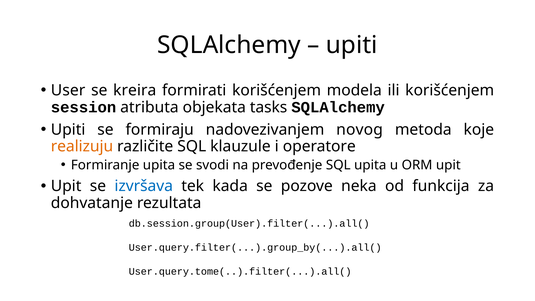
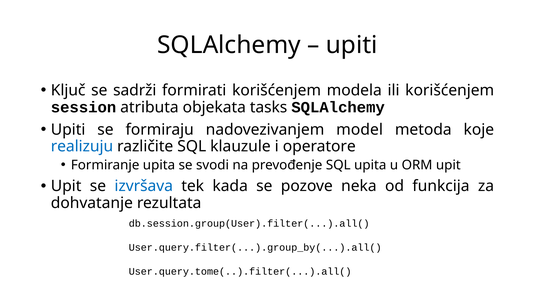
User: User -> Ključ
kreira: kreira -> sadrži
novog: novog -> model
realizuju colour: orange -> blue
